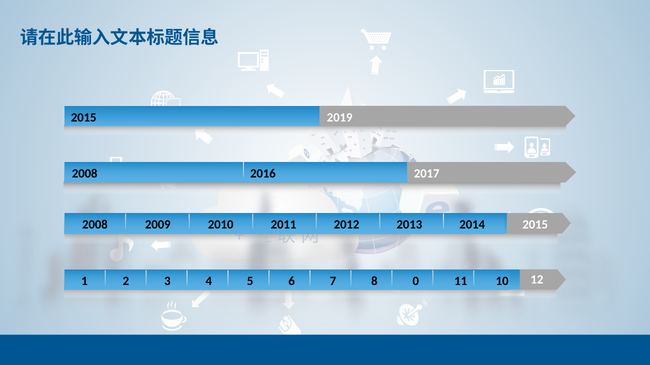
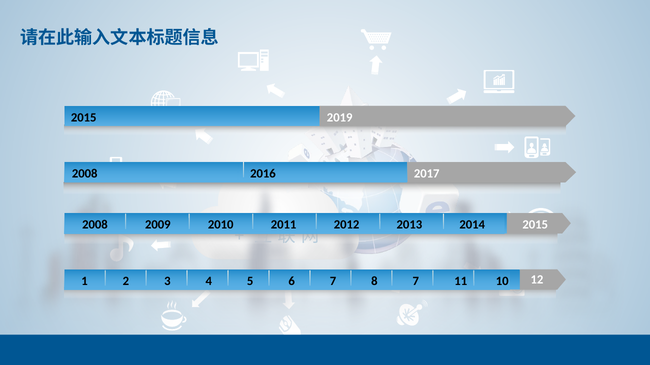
8 0: 0 -> 7
